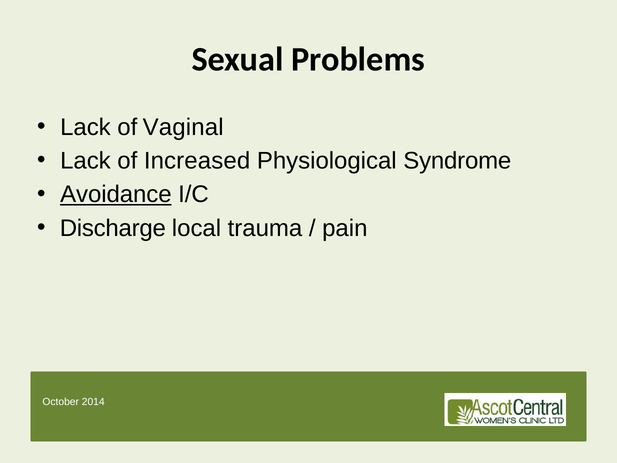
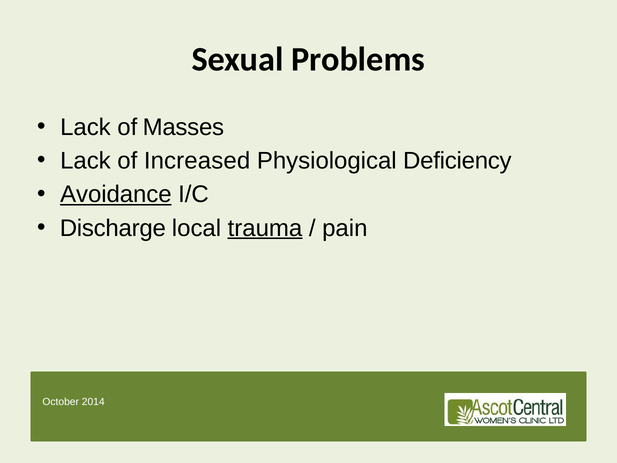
Vaginal: Vaginal -> Masses
Syndrome: Syndrome -> Deficiency
trauma underline: none -> present
